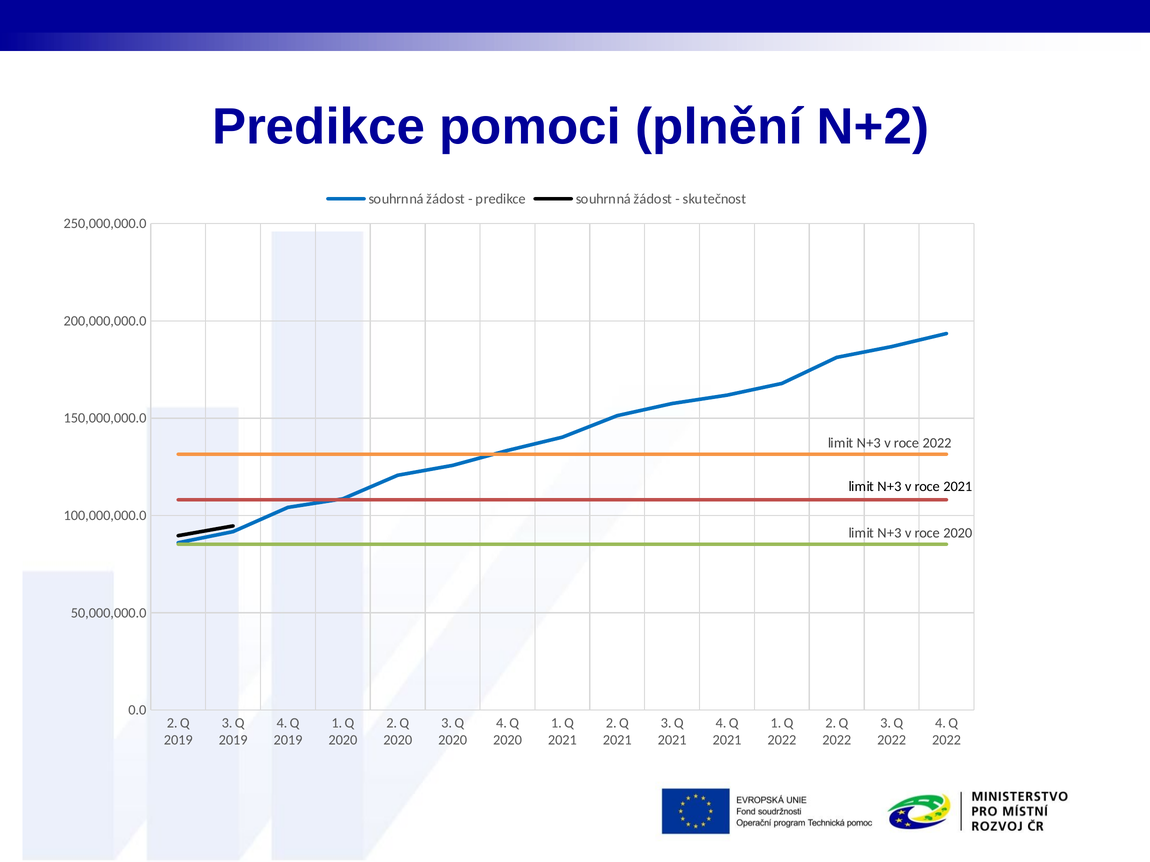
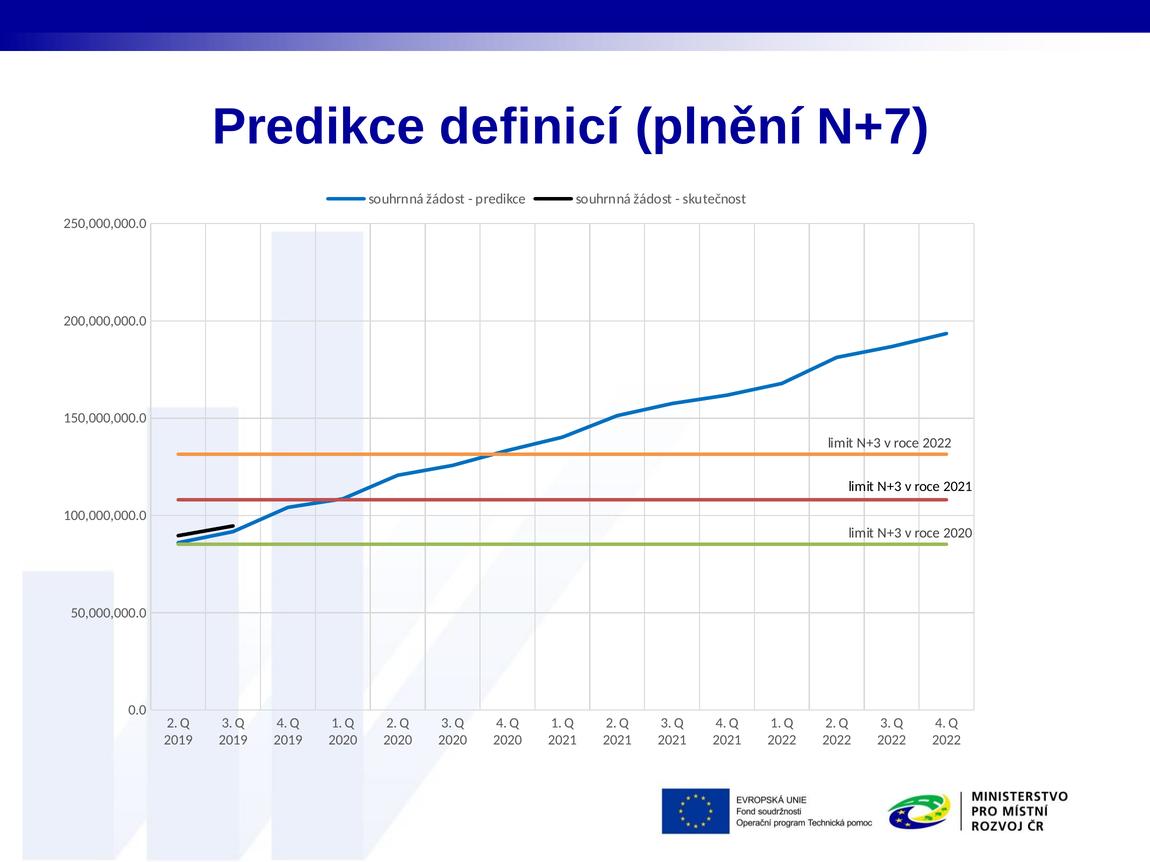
pomoci: pomoci -> definicí
N+2: N+2 -> N+7
